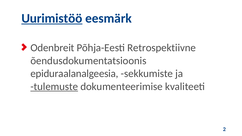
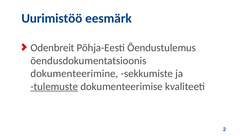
Uurimistöö underline: present -> none
Retrospektiivne: Retrospektiivne -> Õendustulemus
epiduraalanalgeesia: epiduraalanalgeesia -> dokumenteerimine
